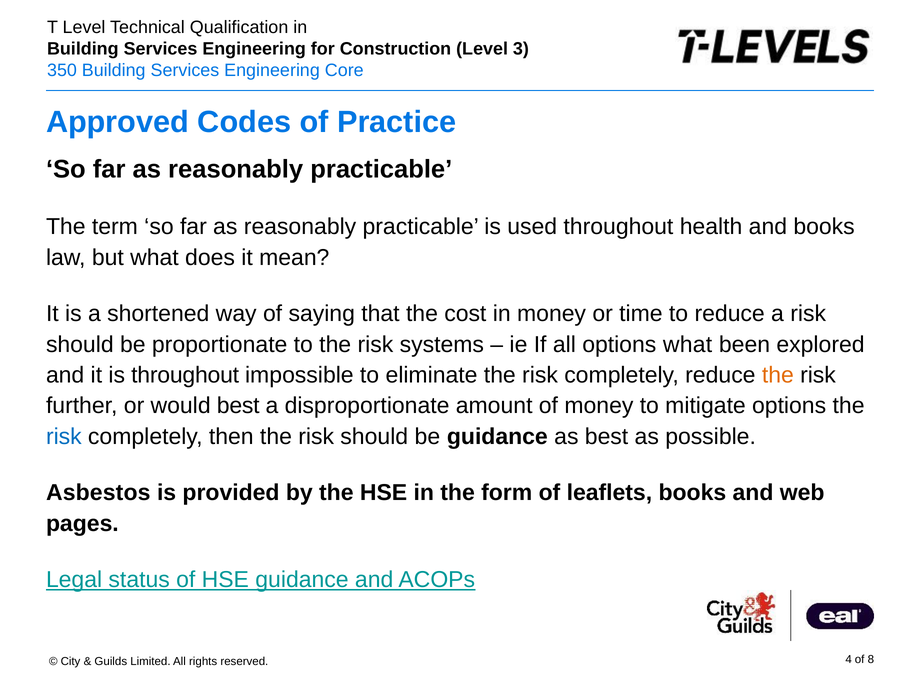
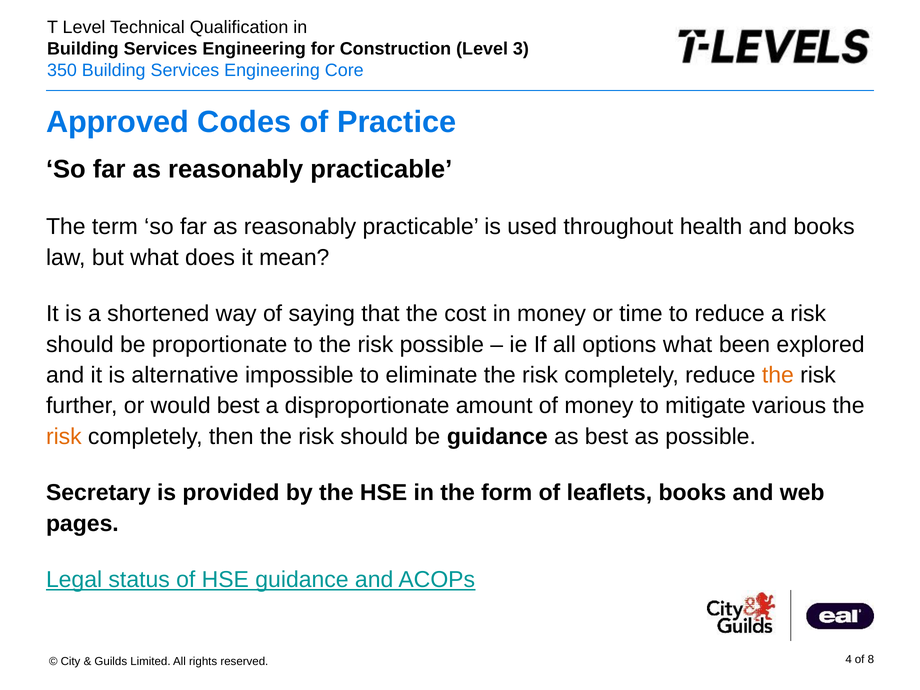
risk systems: systems -> possible
is throughout: throughout -> alternative
mitigate options: options -> various
risk at (64, 437) colour: blue -> orange
Asbestos: Asbestos -> Secretary
